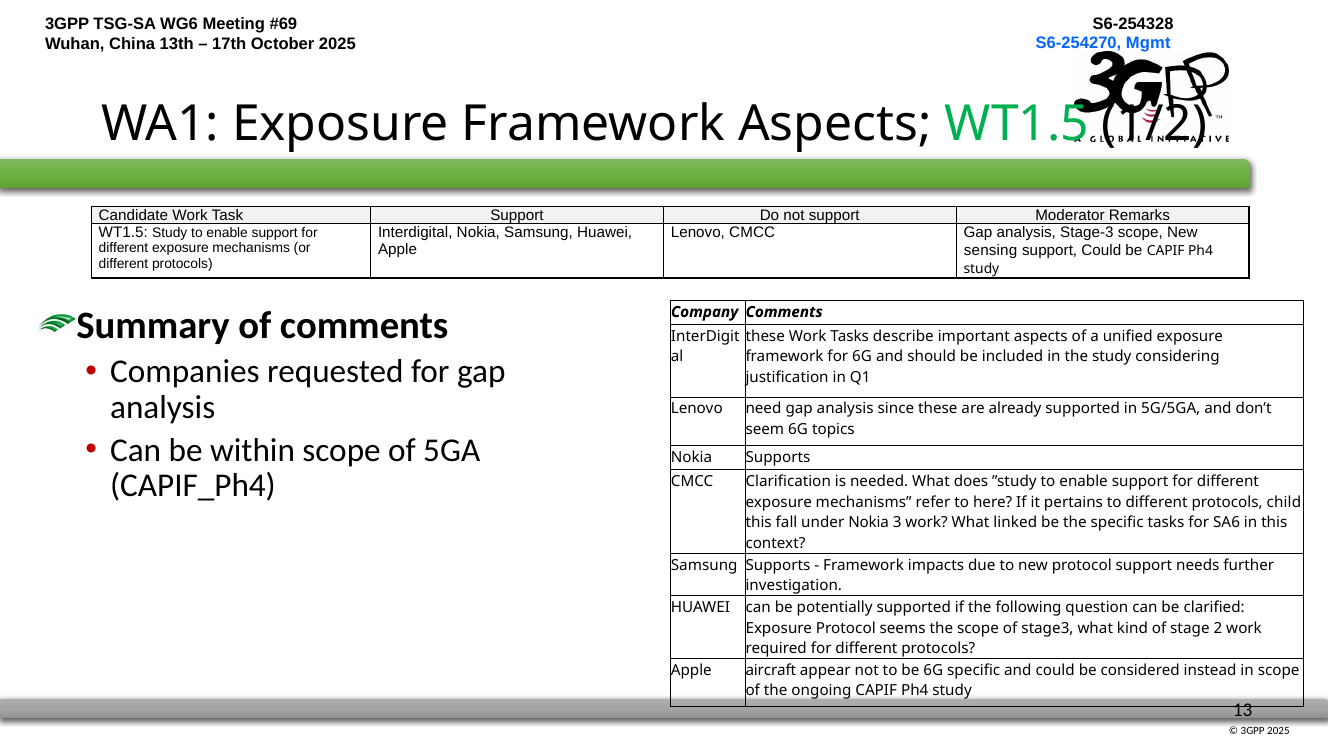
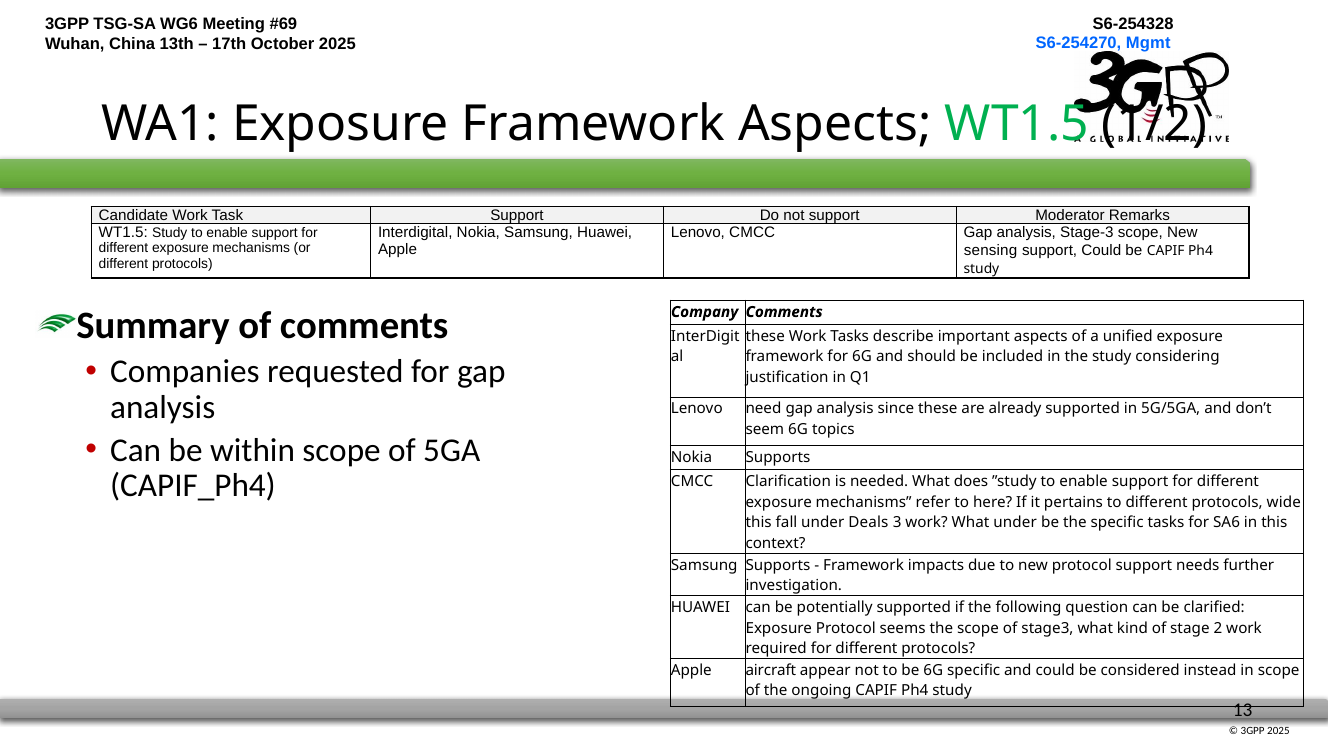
child: child -> wide
under Nokia: Nokia -> Deals
What linked: linked -> under
